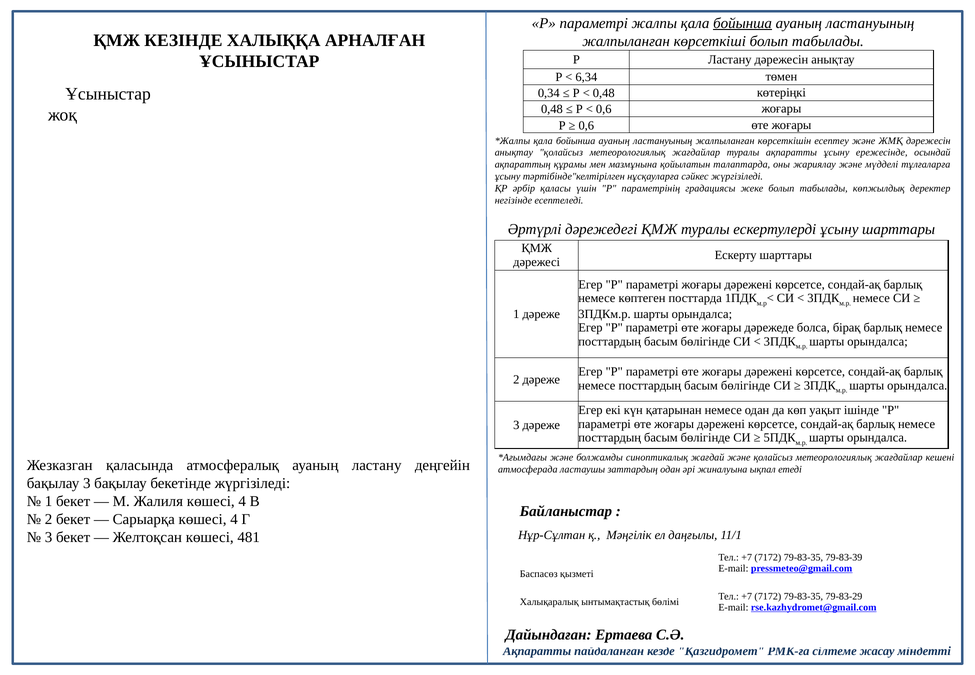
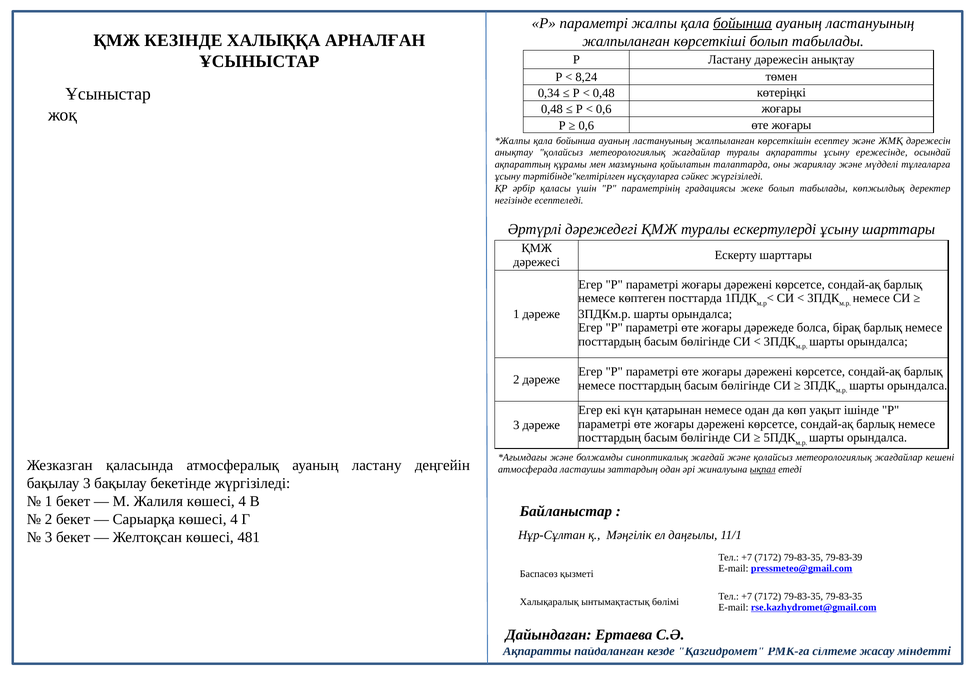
6,34: 6,34 -> 8,24
ықпал underline: none -> present
79-83-35 79-83-29: 79-83-29 -> 79-83-35
